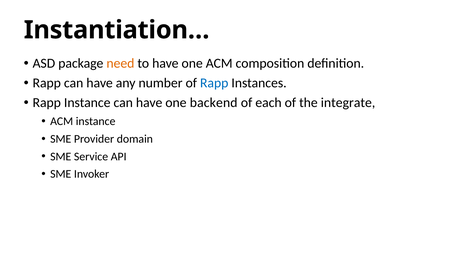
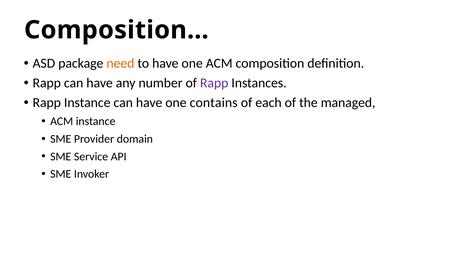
Instantiation…: Instantiation… -> Composition…
Rapp at (214, 83) colour: blue -> purple
backend: backend -> contains
integrate: integrate -> managed
